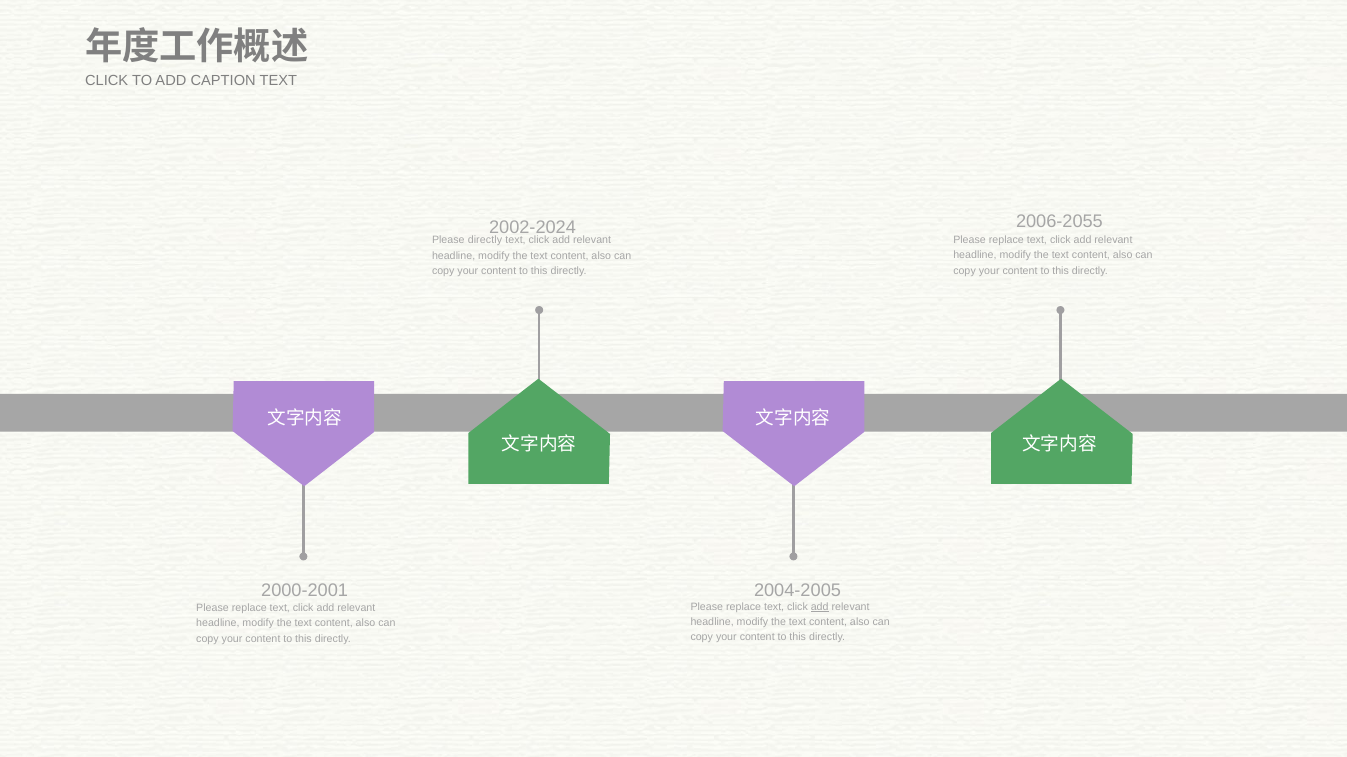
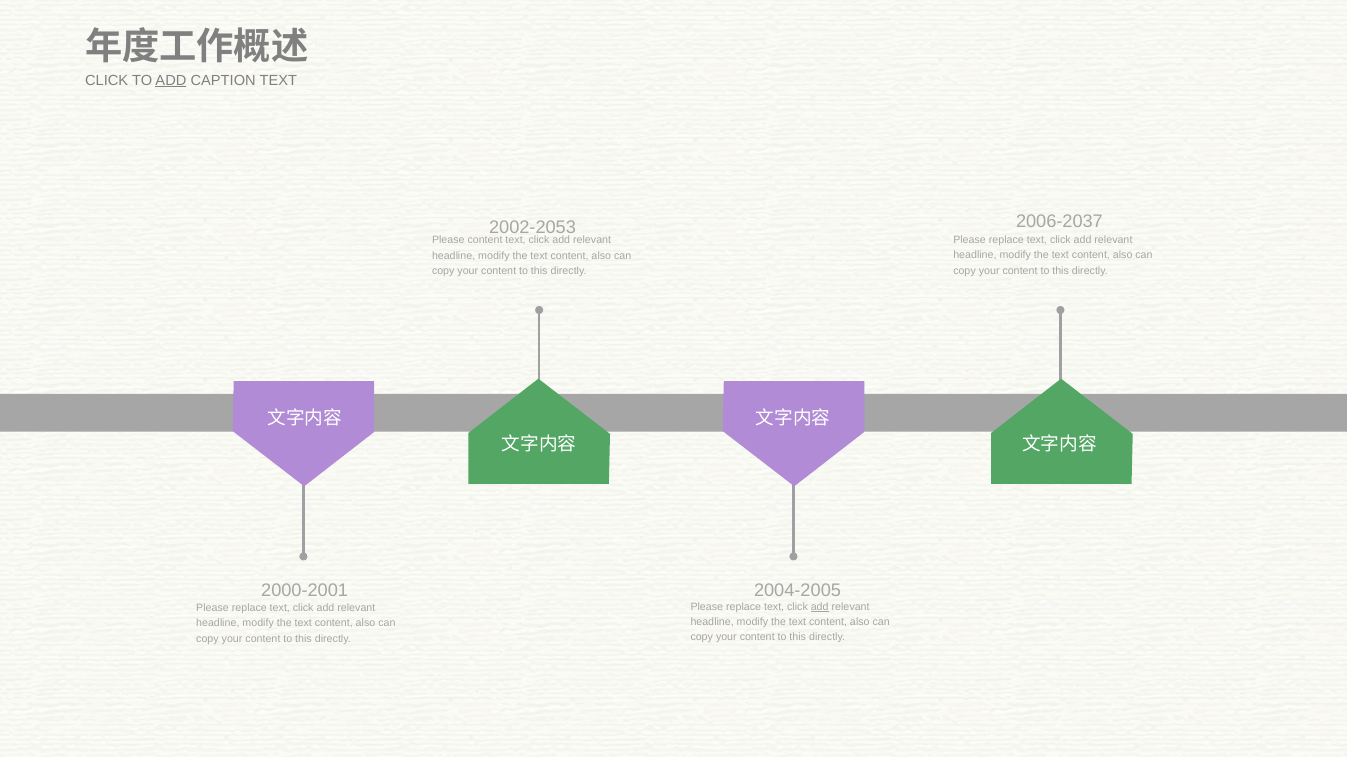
ADD at (171, 80) underline: none -> present
2006-2055: 2006-2055 -> 2006-2037
2002-2024: 2002-2024 -> 2002-2053
Please directly: directly -> content
